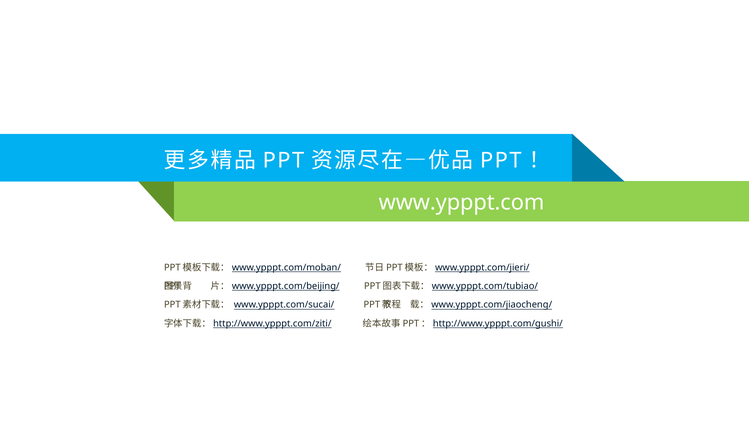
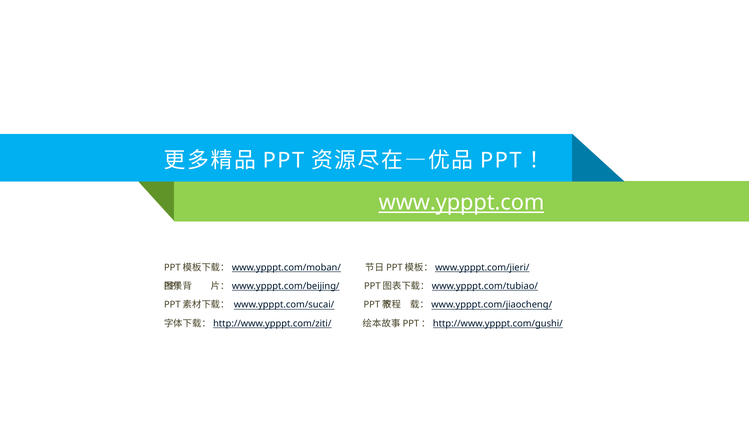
www.ypppt.com underline: none -> present
